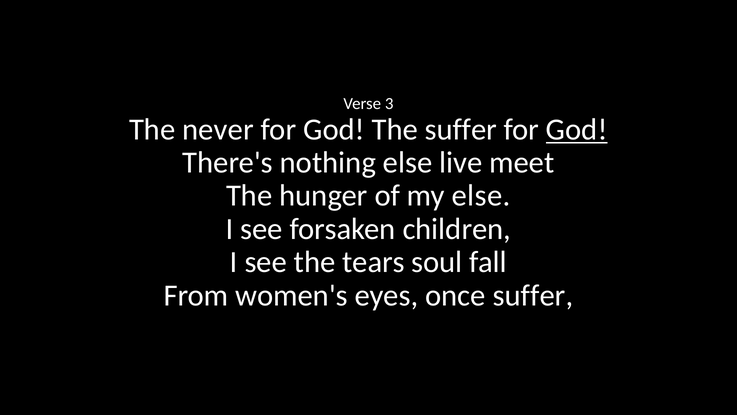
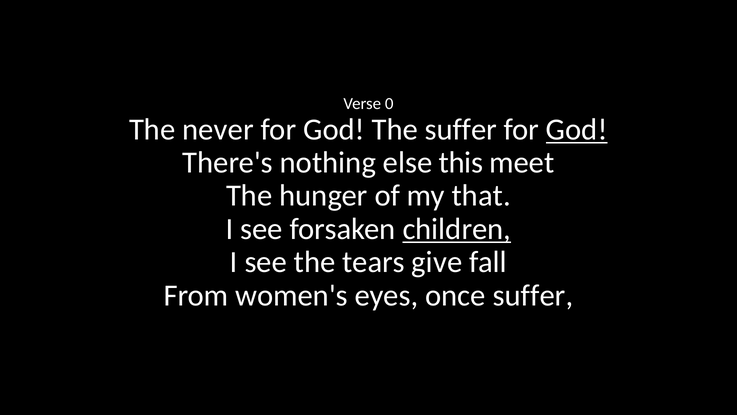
3: 3 -> 0
live: live -> this
my else: else -> that
children underline: none -> present
soul: soul -> give
